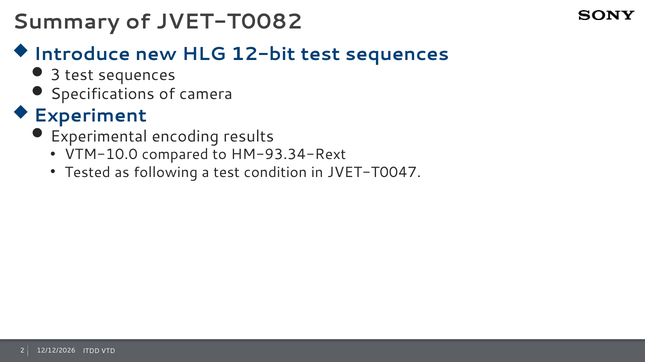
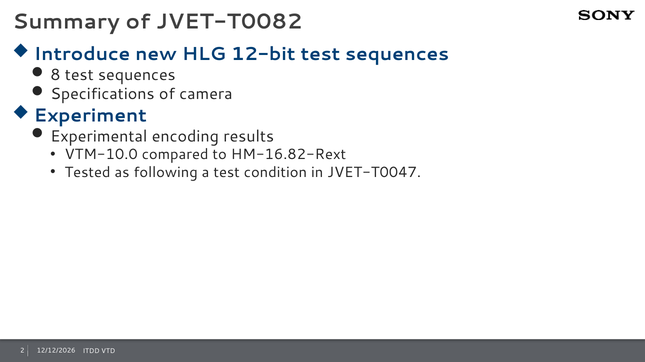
3: 3 -> 8
HM-93.34-Rext: HM-93.34-Rext -> HM-16.82-Rext
